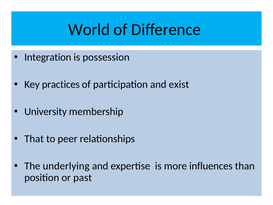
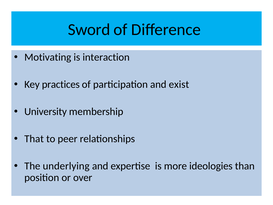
World: World -> Sword
Integration: Integration -> Motivating
possession: possession -> interaction
influences: influences -> ideologies
past: past -> over
